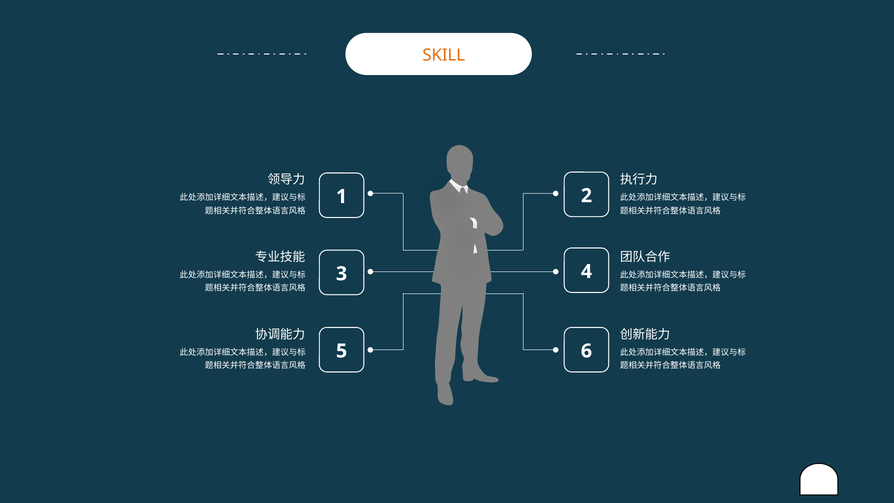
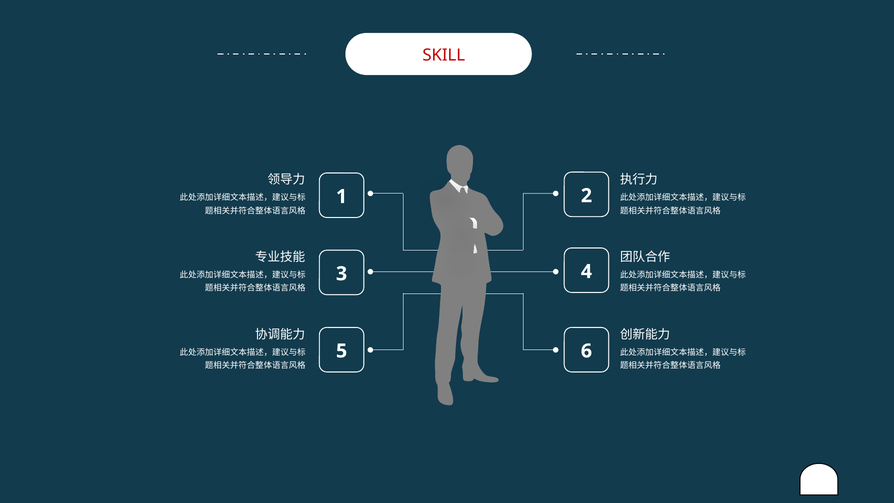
SKILL colour: orange -> red
